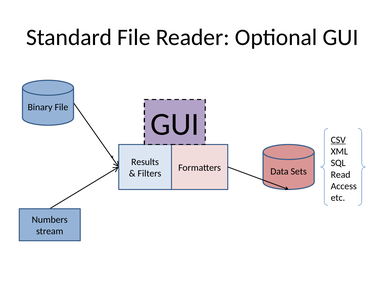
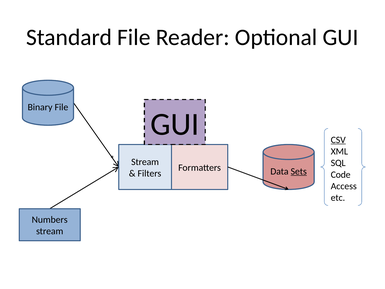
Results at (145, 162): Results -> Stream
Sets underline: none -> present
Read: Read -> Code
